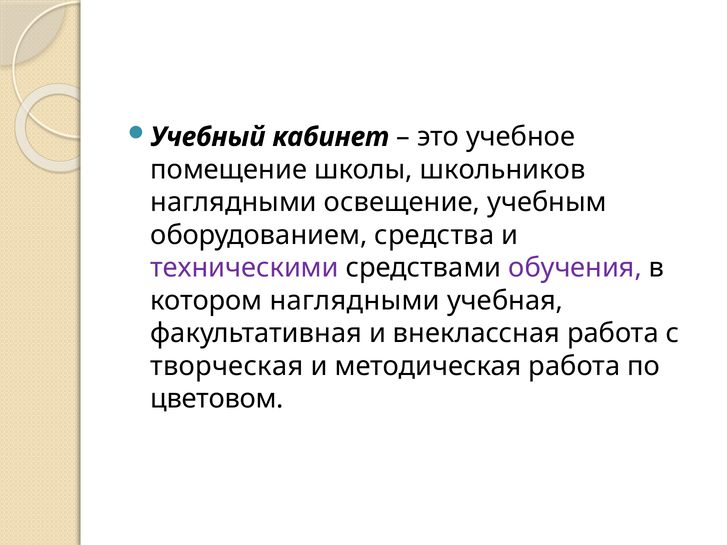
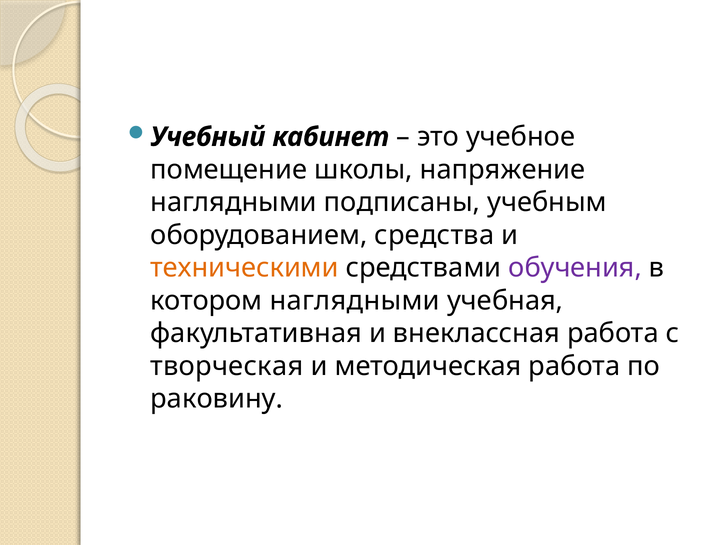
школьников: школьников -> напряжение
освещение: освещение -> подписаны
техническими colour: purple -> orange
цветовом: цветовом -> раковину
